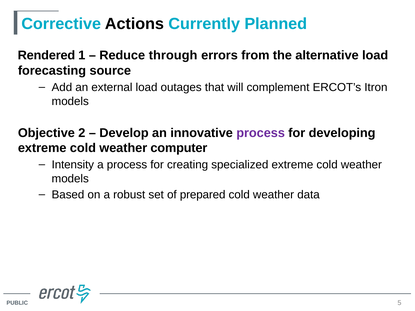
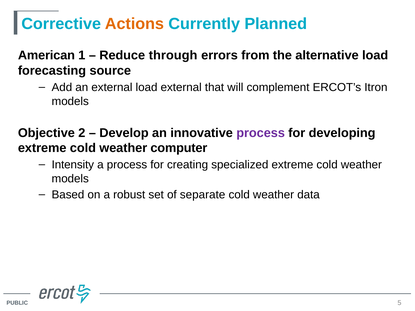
Actions colour: black -> orange
Rendered: Rendered -> American
load outages: outages -> external
prepared: prepared -> separate
